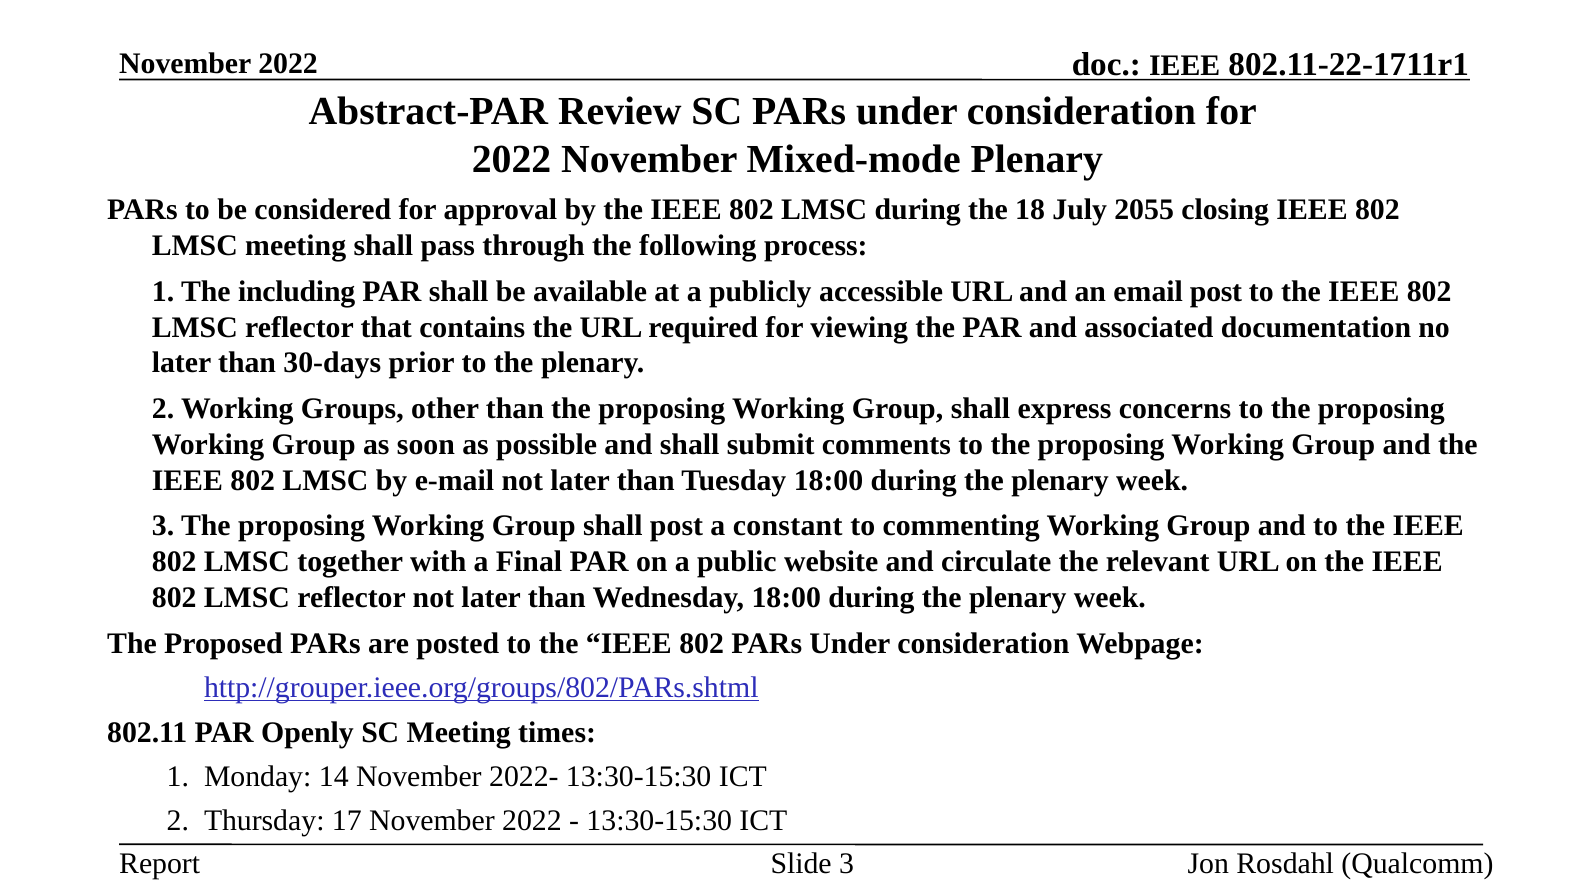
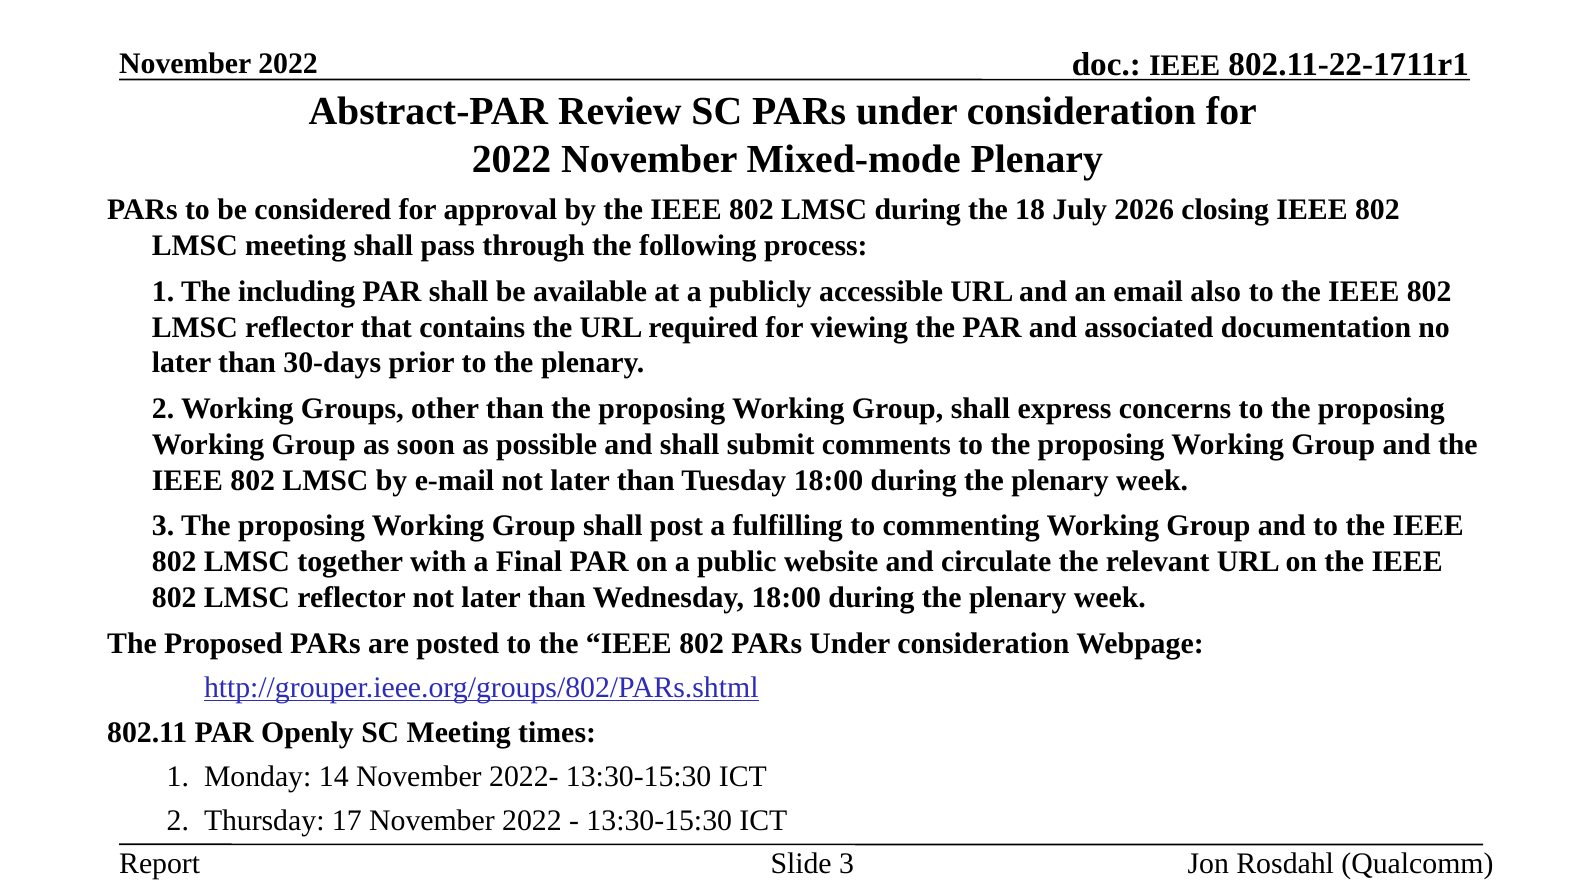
2055: 2055 -> 2026
email post: post -> also
constant: constant -> fulfilling
